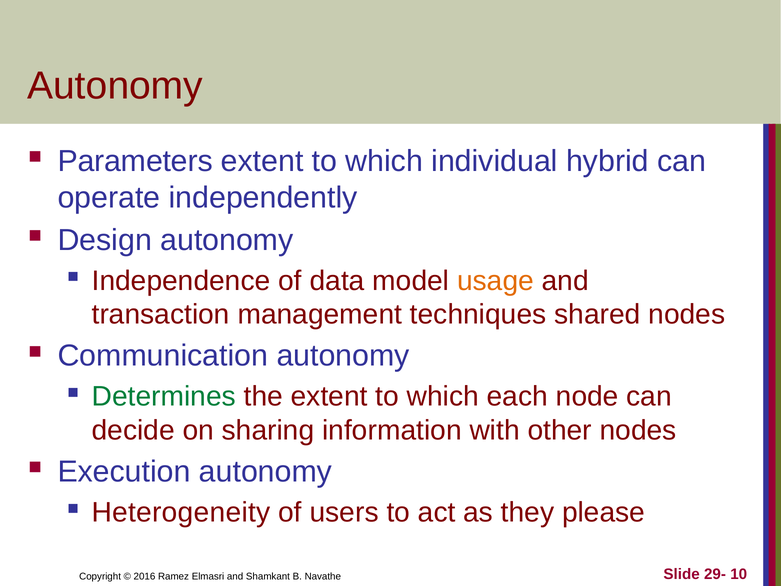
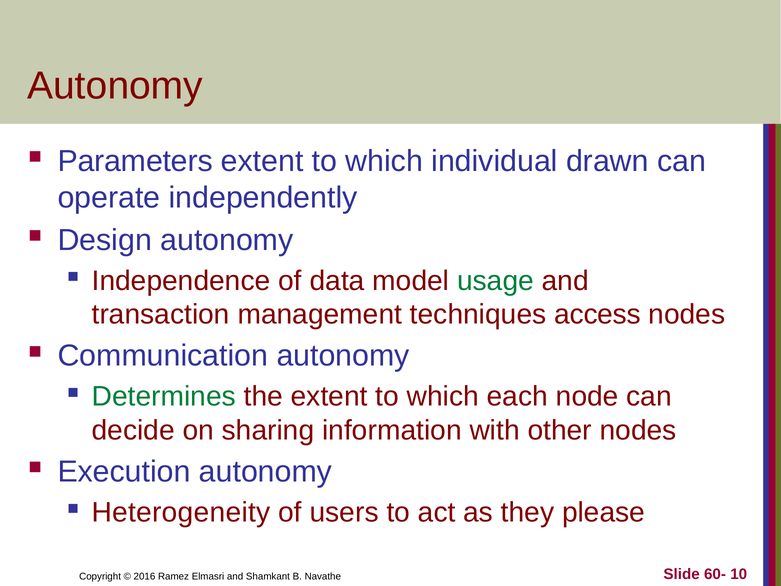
hybrid: hybrid -> drawn
usage colour: orange -> green
shared: shared -> access
29-: 29- -> 60-
